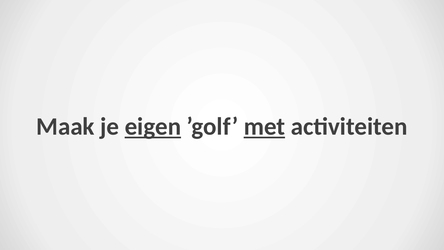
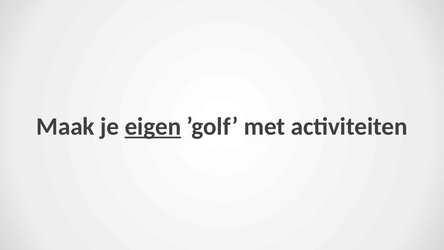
met underline: present -> none
